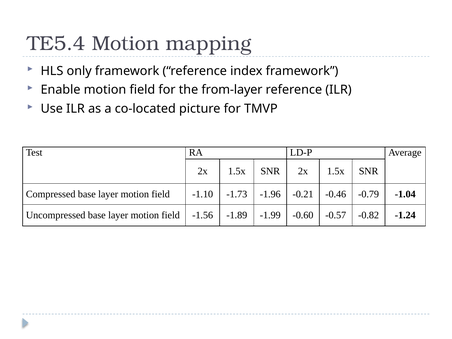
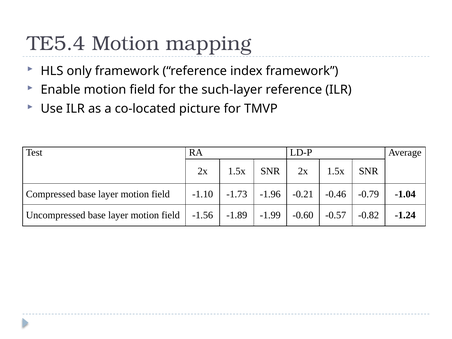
from-layer: from-layer -> such-layer
